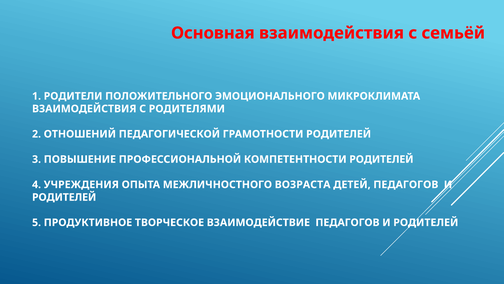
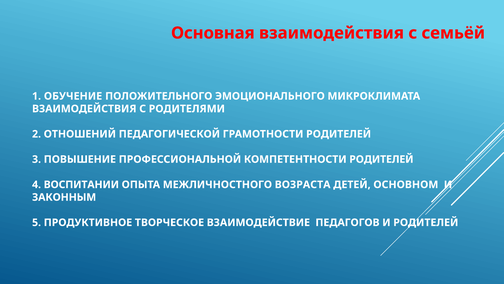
РОДИТЕЛИ: РОДИТЕЛИ -> ОБУЧЕНИЕ
УЧРЕЖДЕНИЯ: УЧРЕЖДЕНИЯ -> ВОСПИТАНИИ
ДЕТЕЙ ПЕДАГОГОВ: ПЕДАГОГОВ -> ОСНОВНОМ
РОДИТЕЛЕЙ at (64, 197): РОДИТЕЛЕЙ -> ЗАКОННЫМ
